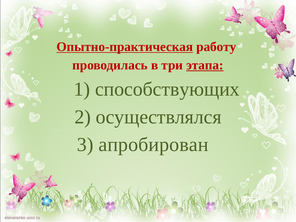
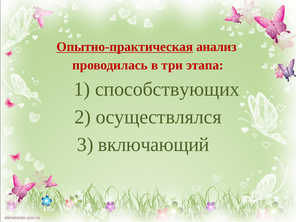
работу: работу -> анализ
этапа underline: present -> none
апробирован: апробирован -> включающий
